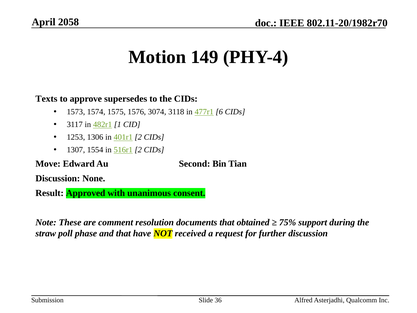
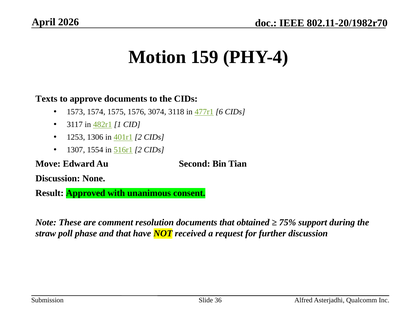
2058: 2058 -> 2026
149: 149 -> 159
approve supersedes: supersedes -> documents
